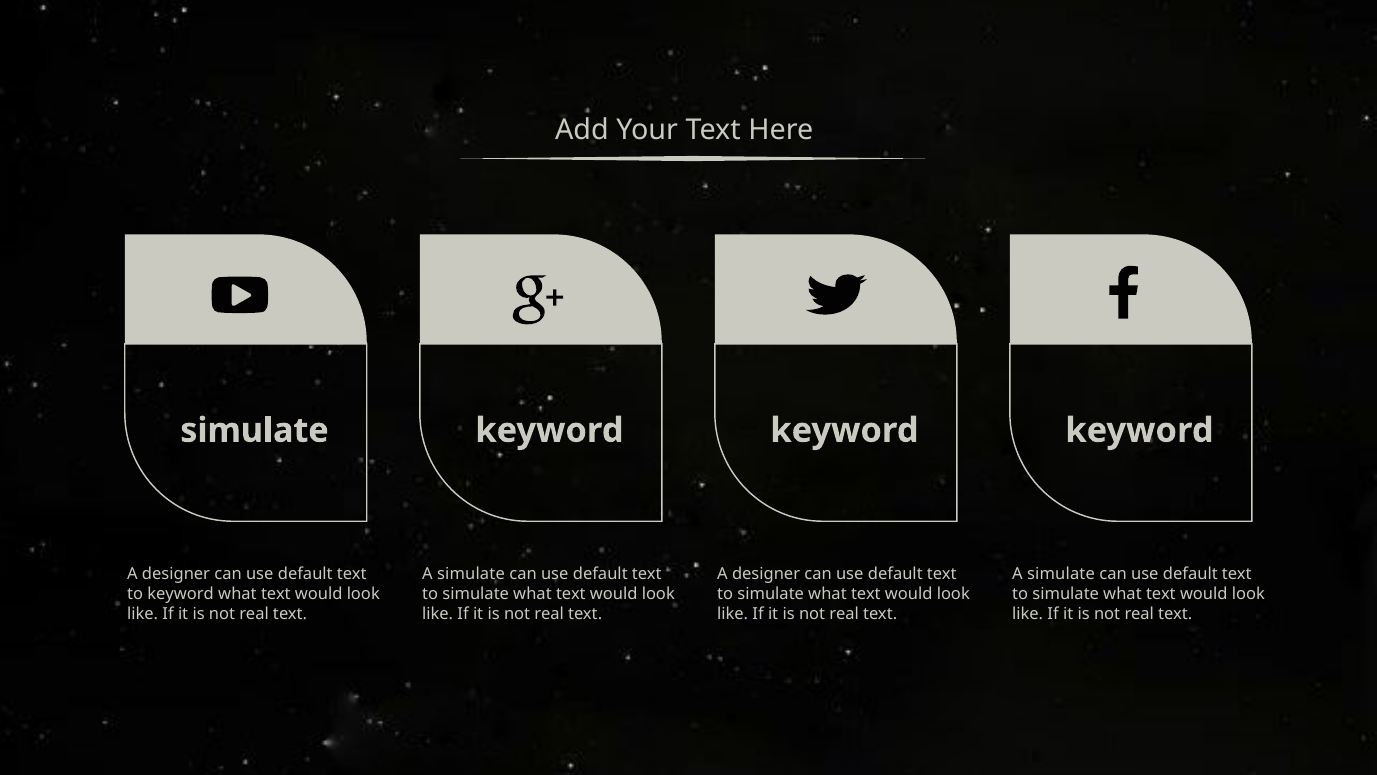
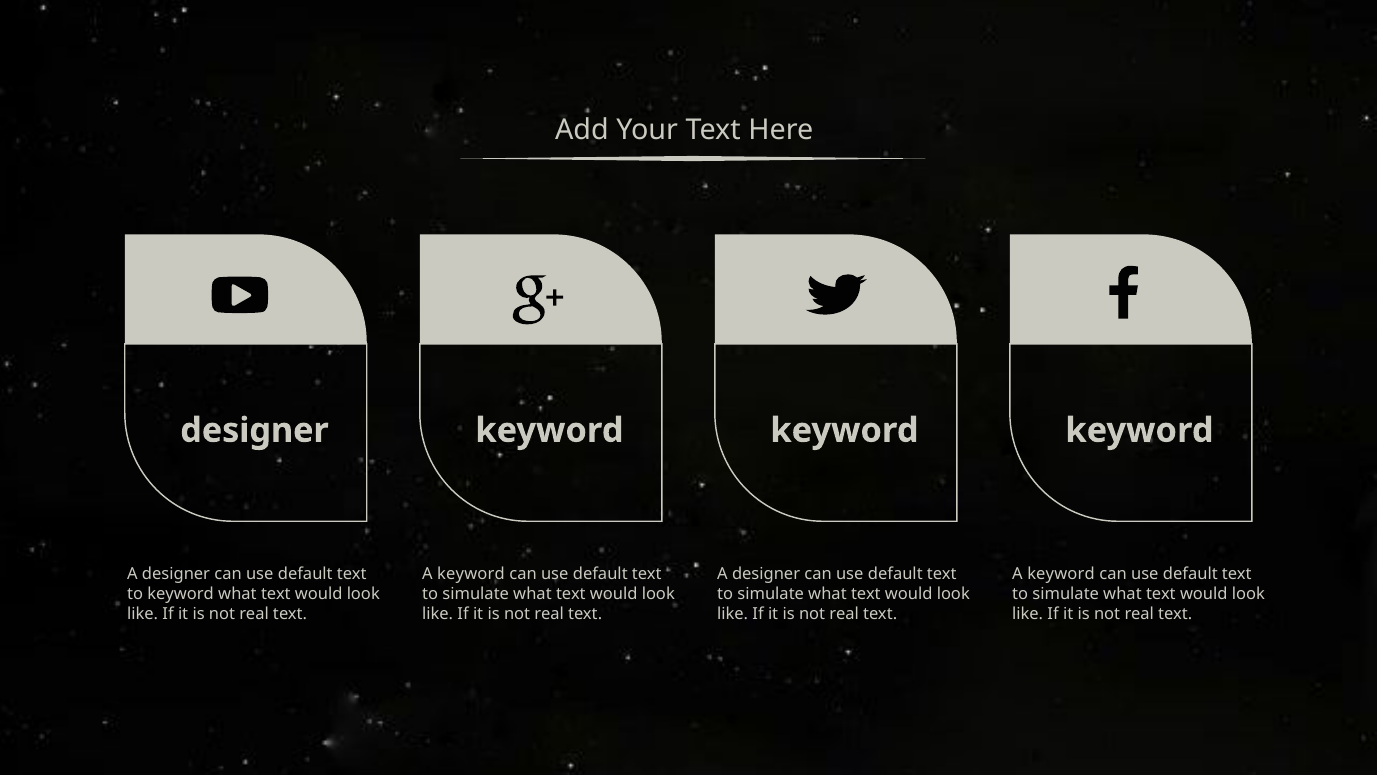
simulate at (254, 430): simulate -> designer
simulate at (471, 574): simulate -> keyword
simulate at (1061, 574): simulate -> keyword
